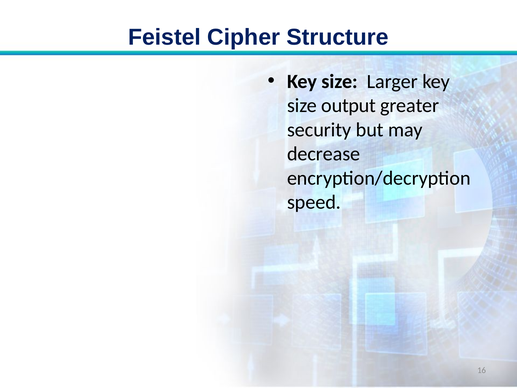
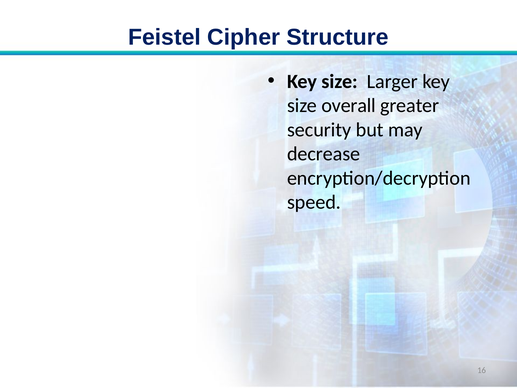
output: output -> overall
